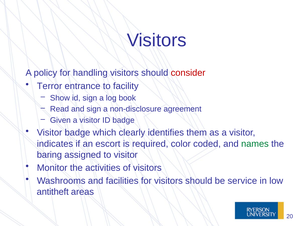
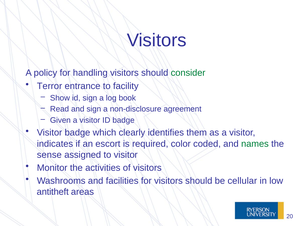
consider colour: red -> green
baring: baring -> sense
service: service -> cellular
